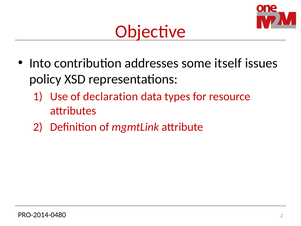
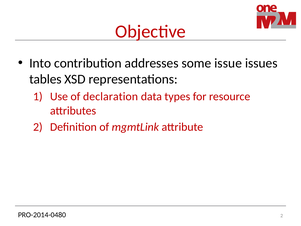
itself: itself -> issue
policy: policy -> tables
